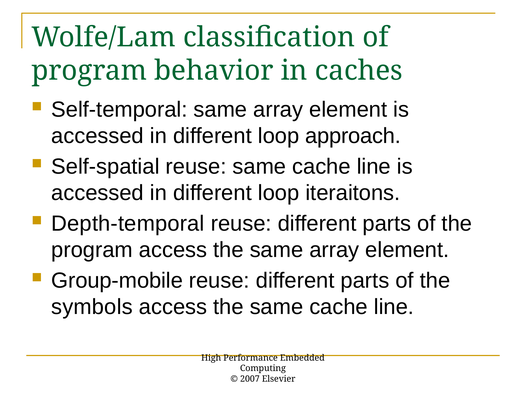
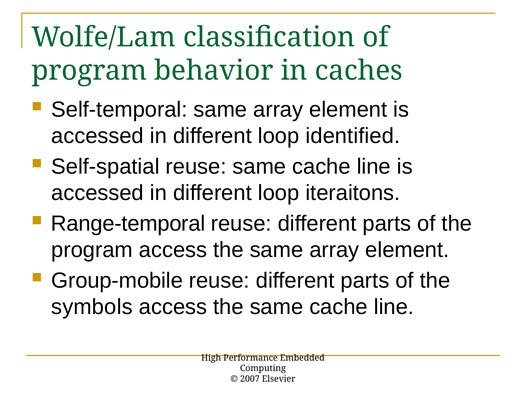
approach: approach -> identified
Depth-temporal: Depth-temporal -> Range-temporal
